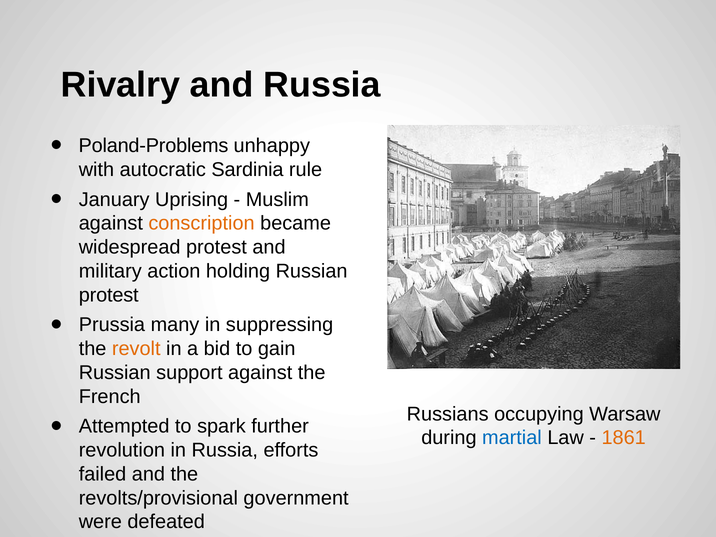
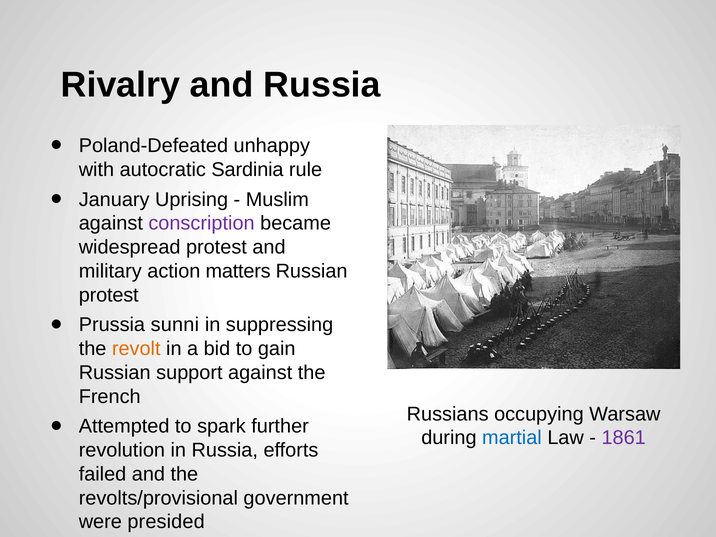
Poland-Problems: Poland-Problems -> Poland-Defeated
conscription colour: orange -> purple
holding: holding -> matters
many: many -> sunni
1861 colour: orange -> purple
defeated: defeated -> presided
